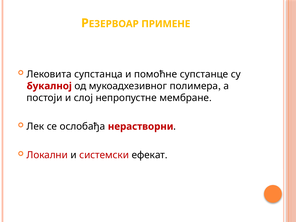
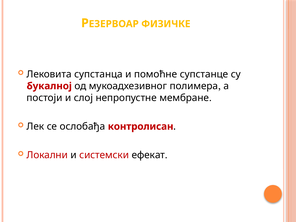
ПРИМЕНЕ: ПРИМЕНЕ -> ФИЗИЧКЕ
нерастворни: нерастворни -> контролисан
